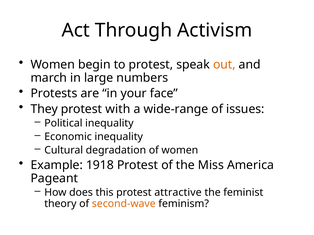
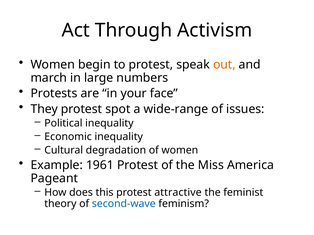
with: with -> spot
1918: 1918 -> 1961
second-wave colour: orange -> blue
